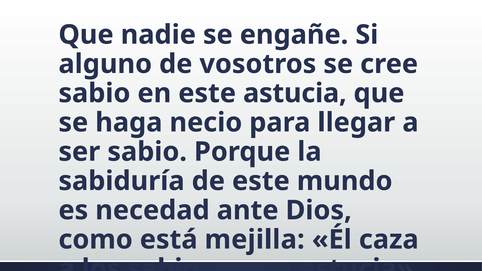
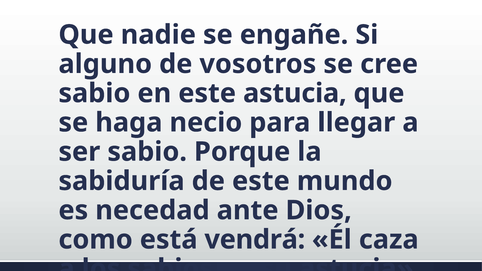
mejilla: mejilla -> vendrá
